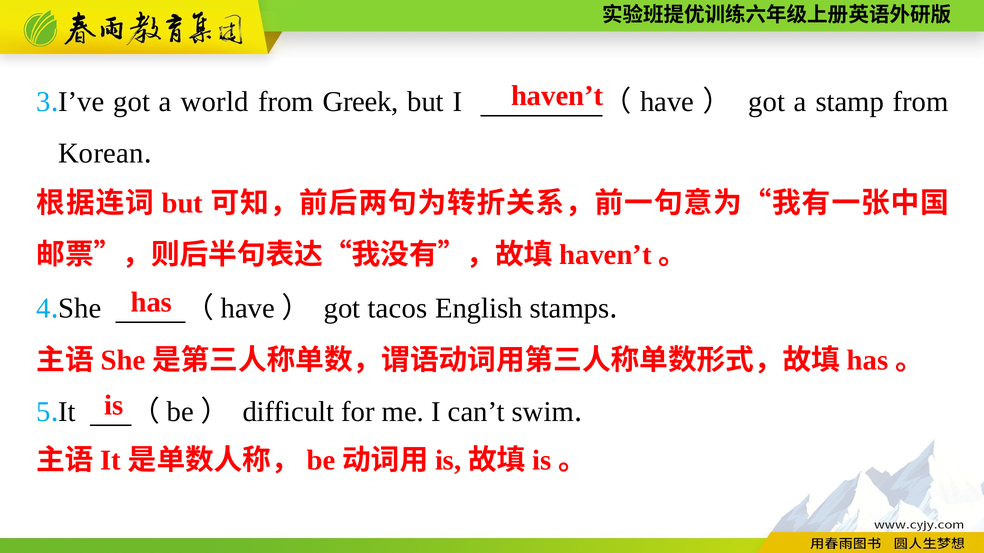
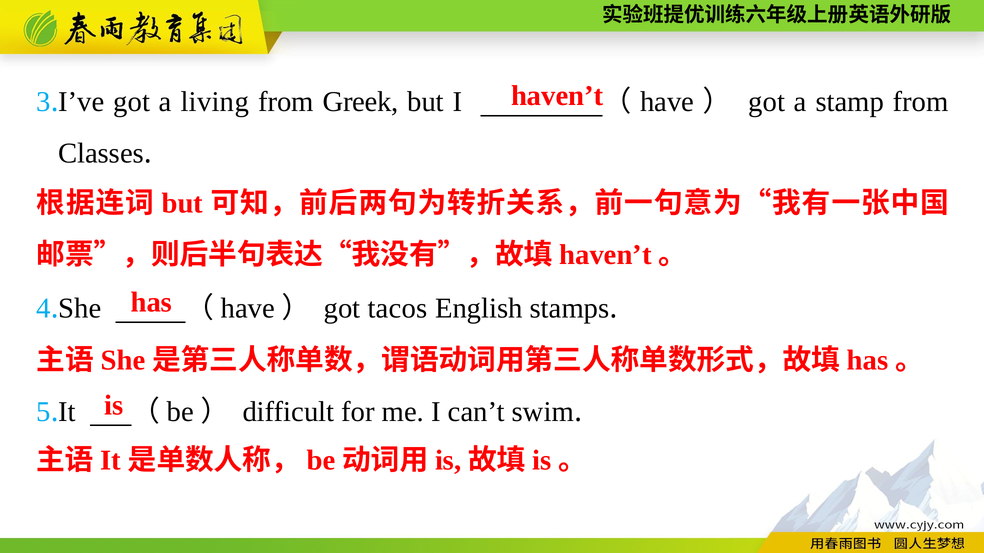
world: world -> living
Korean: Korean -> Classes
